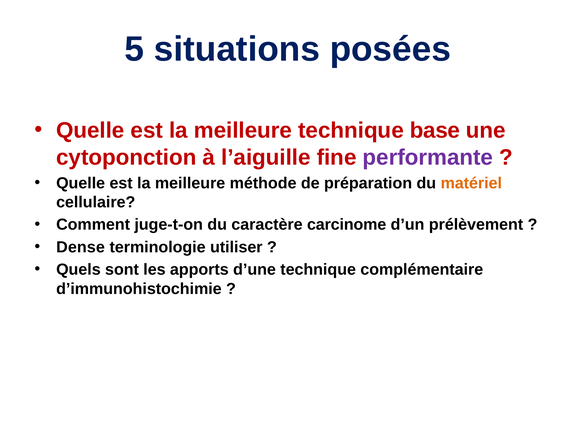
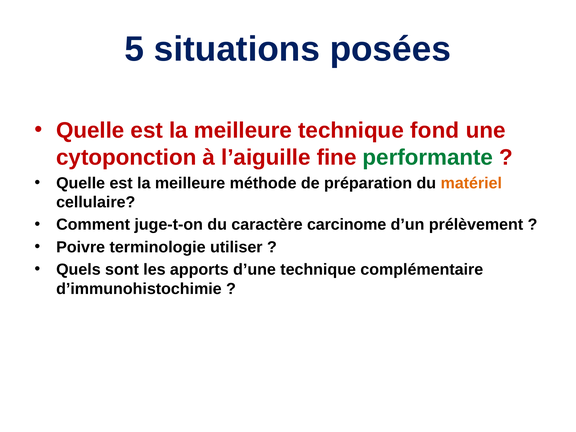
base: base -> fond
performante colour: purple -> green
Dense: Dense -> Poivre
